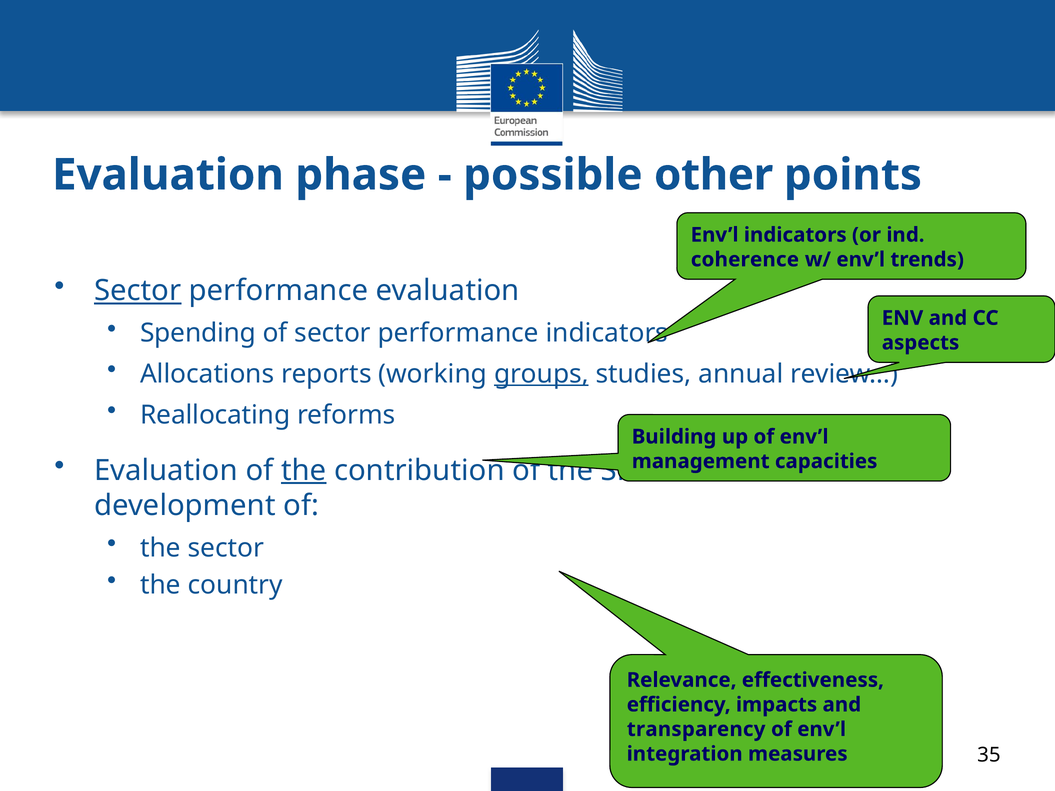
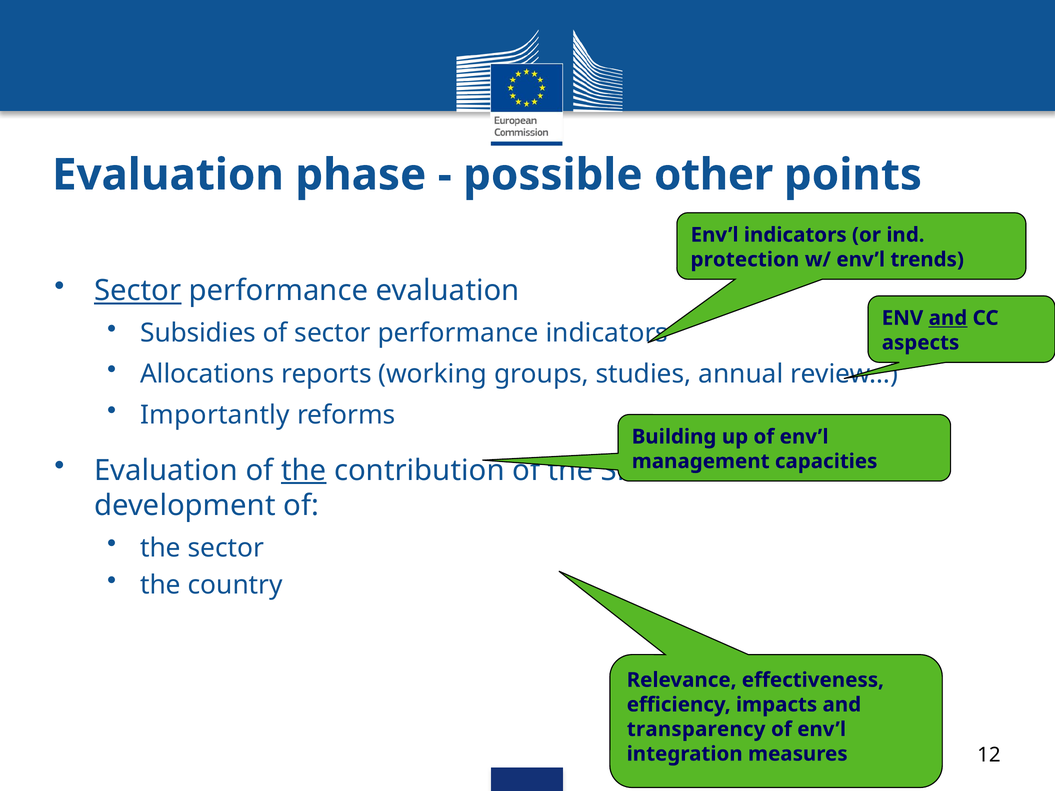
coherence: coherence -> protection
and at (948, 318) underline: none -> present
Spending: Spending -> Subsidies
groups underline: present -> none
Reallocating: Reallocating -> Importantly
35: 35 -> 12
